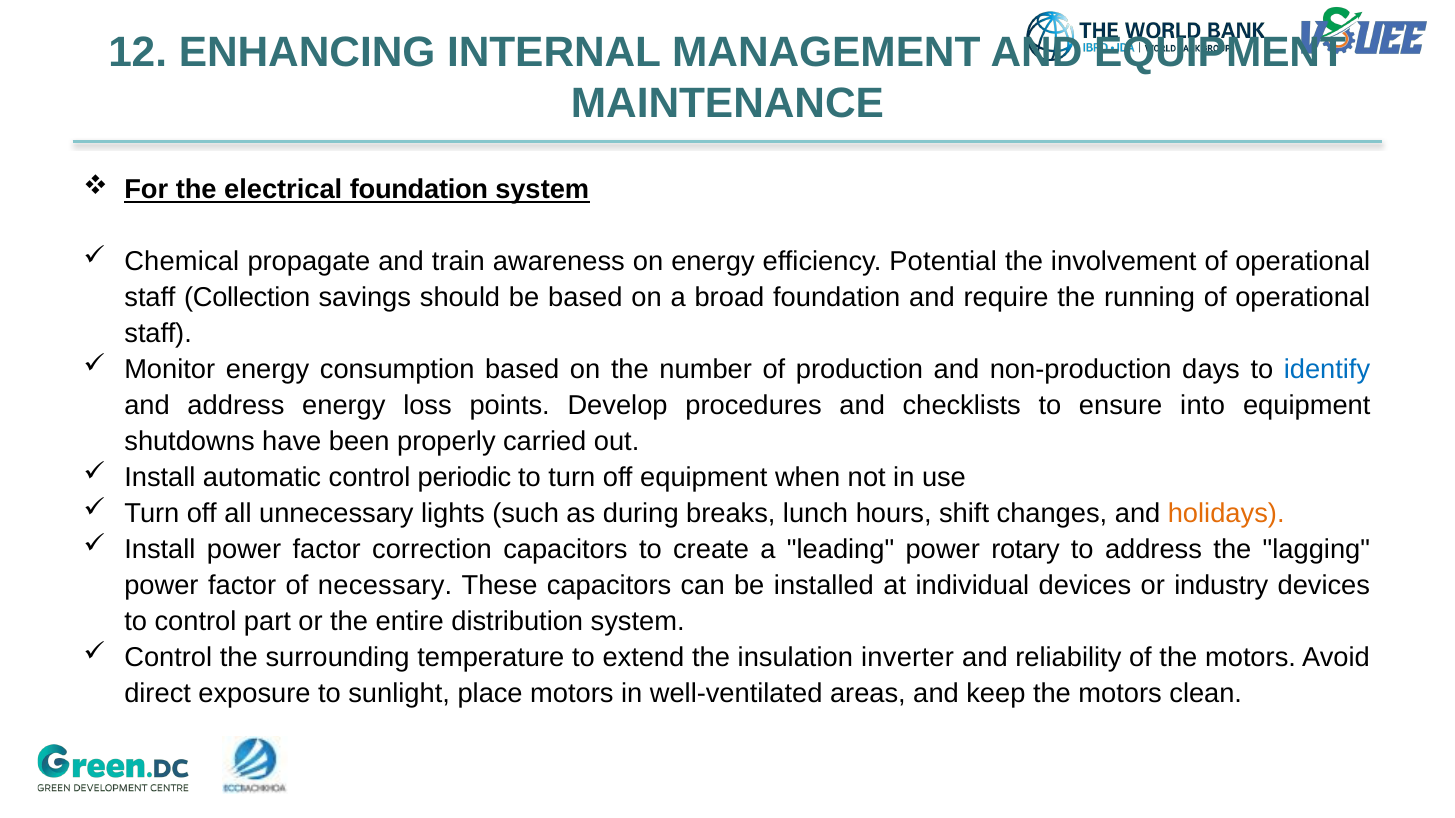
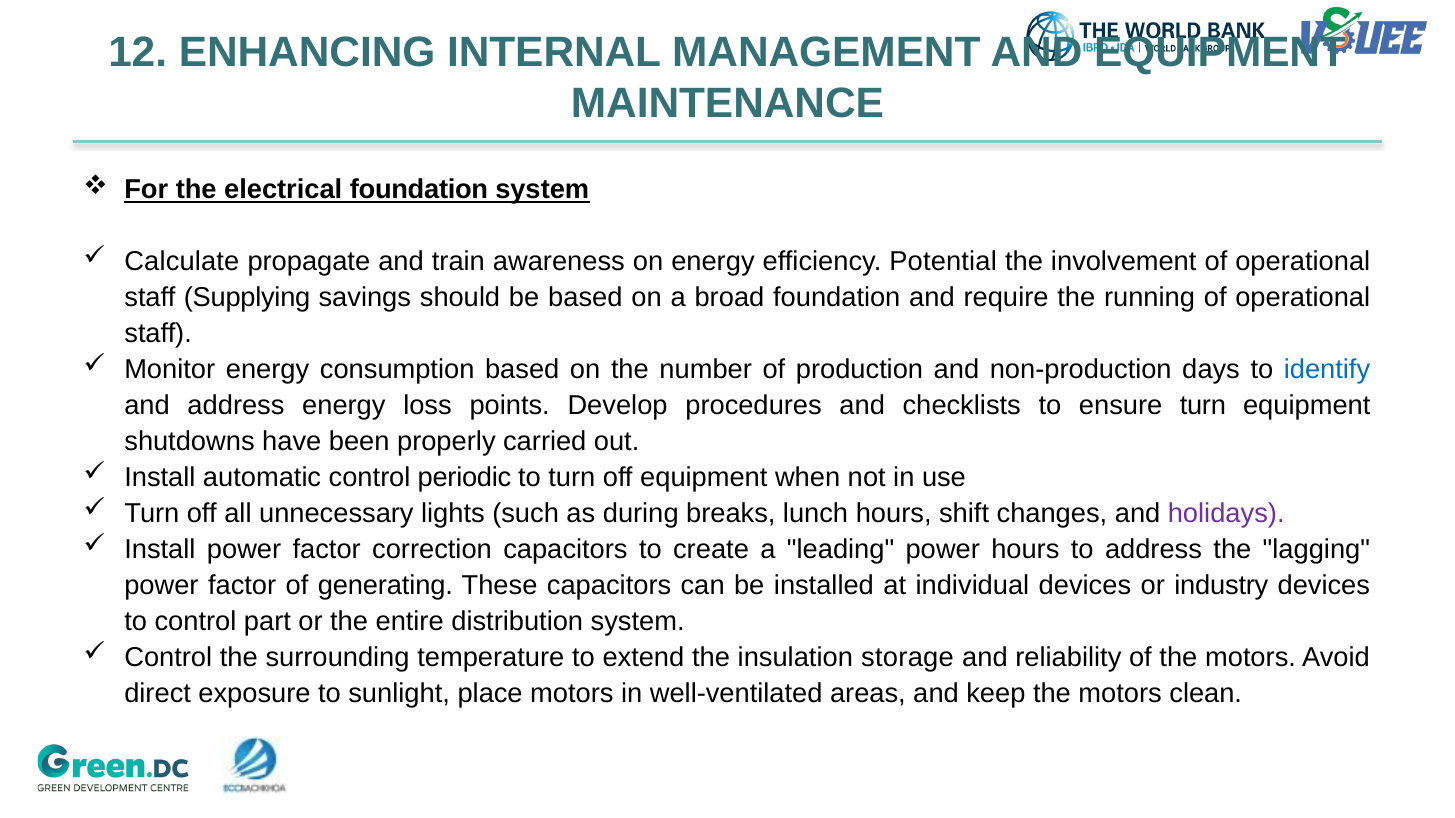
Chemical: Chemical -> Calculate
Collection: Collection -> Supplying
ensure into: into -> turn
holidays colour: orange -> purple
power rotary: rotary -> hours
necessary: necessary -> generating
inverter: inverter -> storage
